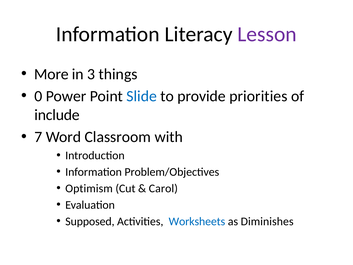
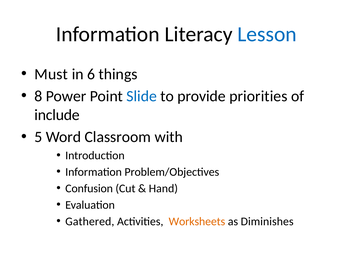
Lesson colour: purple -> blue
More: More -> Must
3: 3 -> 6
0: 0 -> 8
7: 7 -> 5
Optimism: Optimism -> Confusion
Carol: Carol -> Hand
Supposed: Supposed -> Gathered
Worksheets colour: blue -> orange
